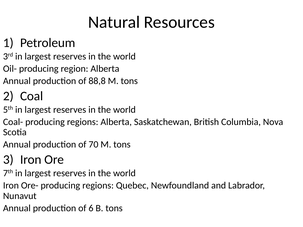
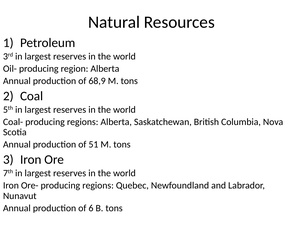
88,8: 88,8 -> 68,9
70: 70 -> 51
